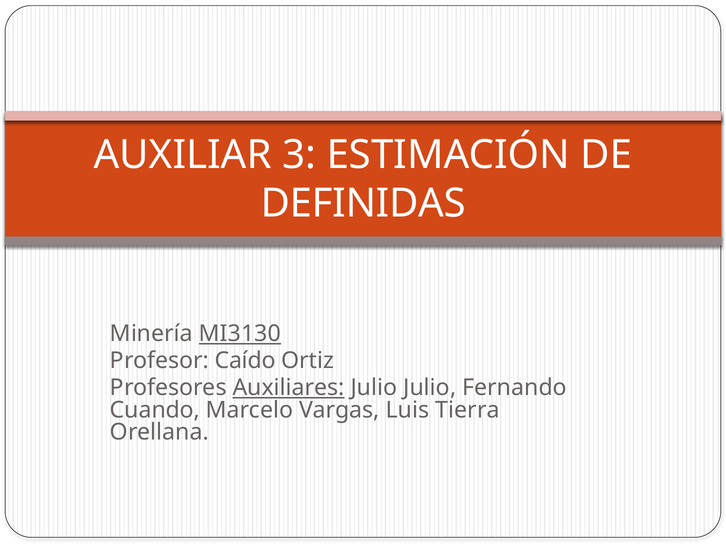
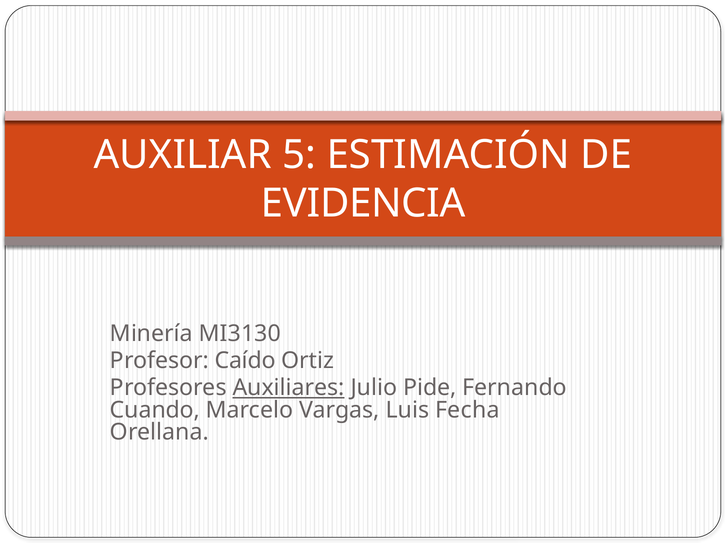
3: 3 -> 5
DEFINIDAS: DEFINIDAS -> EVIDENCIA
MI3130 underline: present -> none
Julio Julio: Julio -> Pide
Tierra: Tierra -> Fecha
